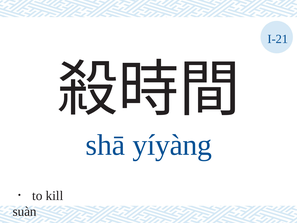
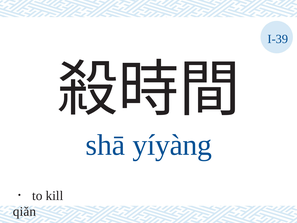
I-21: I-21 -> I-39
suàn: suàn -> qiǎn
